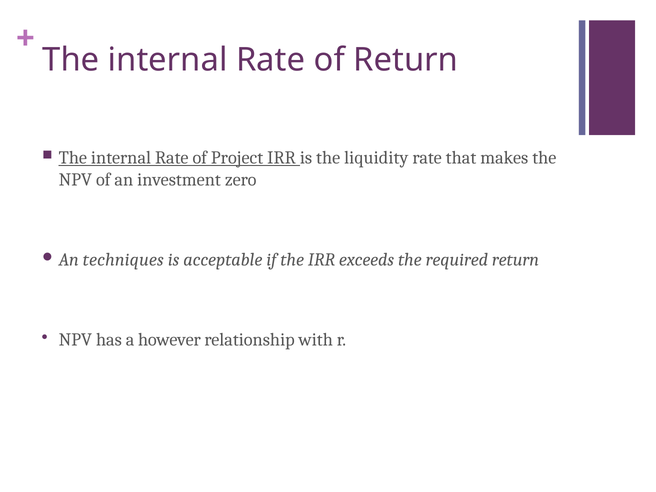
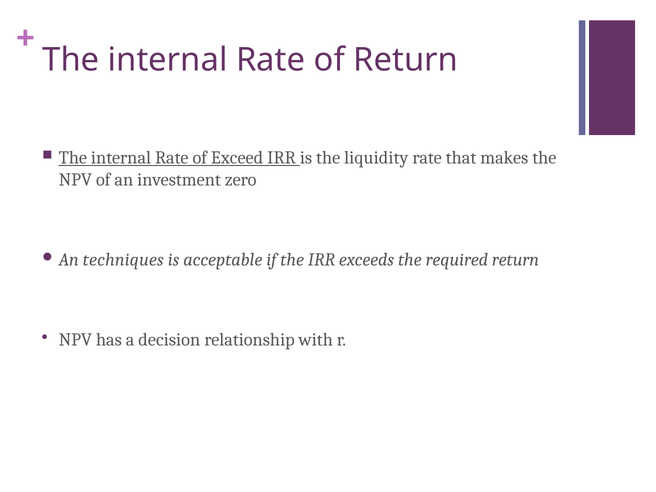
Project: Project -> Exceed
however: however -> decision
